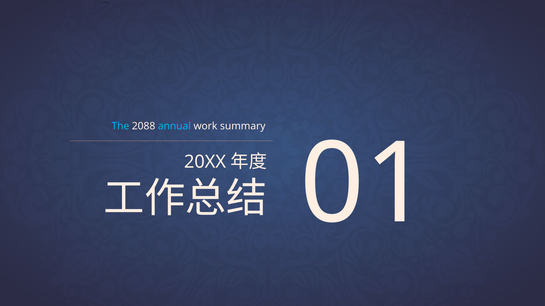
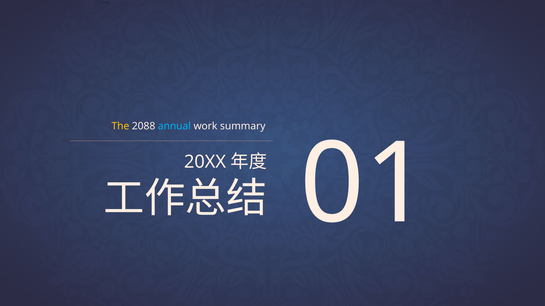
The colour: light blue -> yellow
